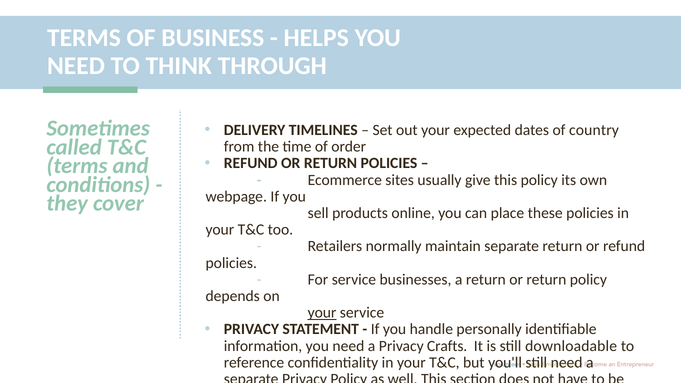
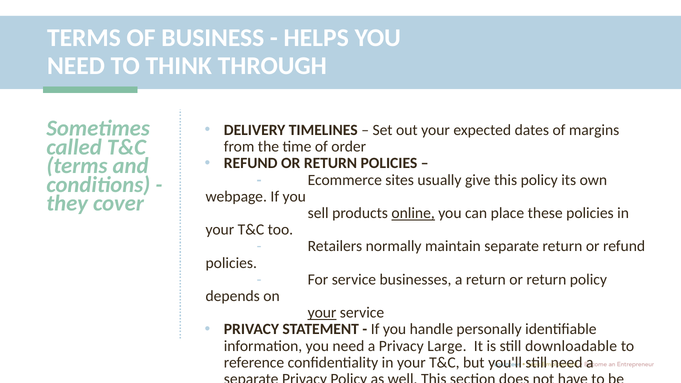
country: country -> margins
online underline: none -> present
Crafts: Crafts -> Large
